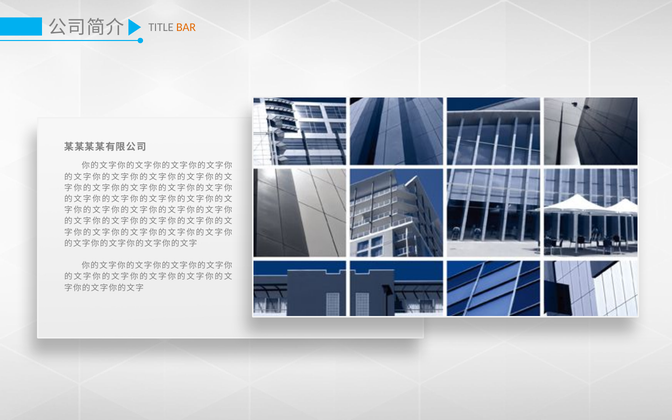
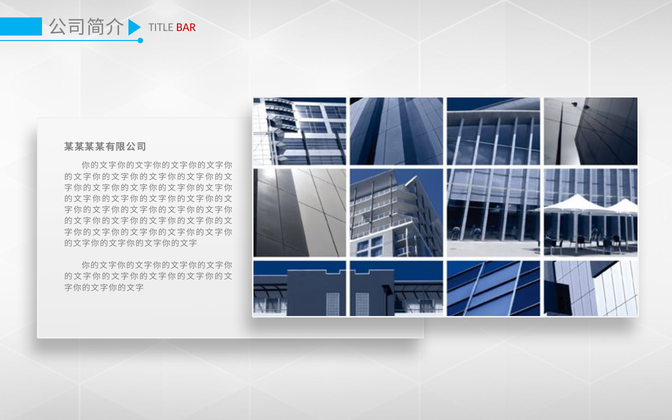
BAR colour: orange -> red
